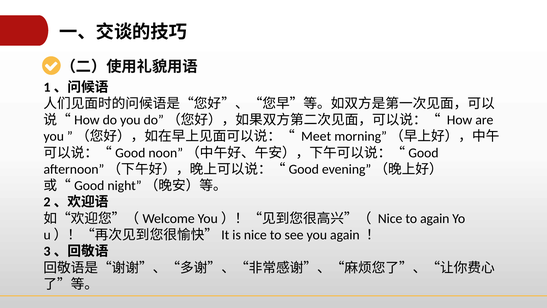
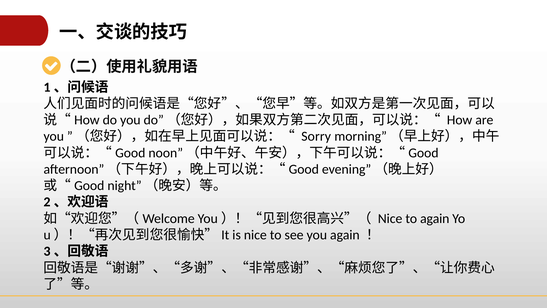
Meet: Meet -> Sorry
